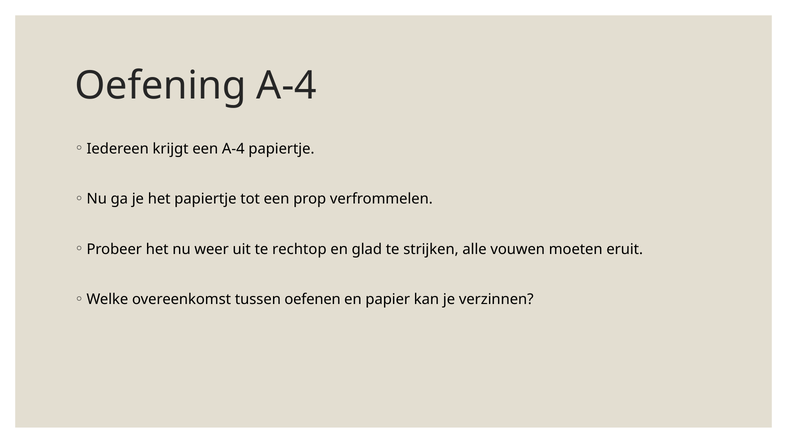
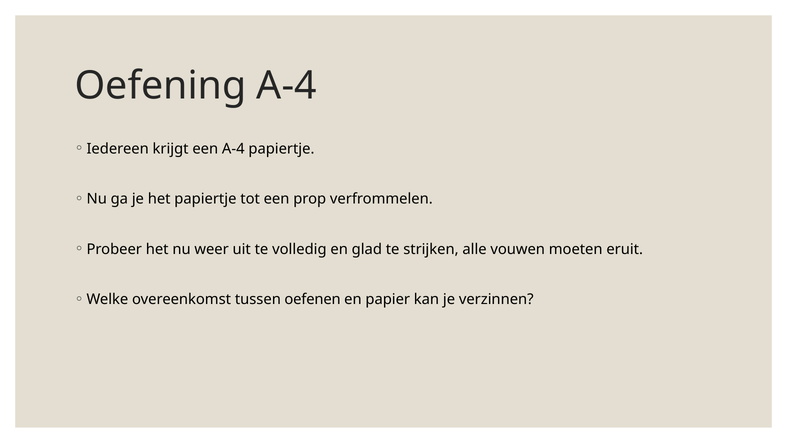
rechtop: rechtop -> volledig
